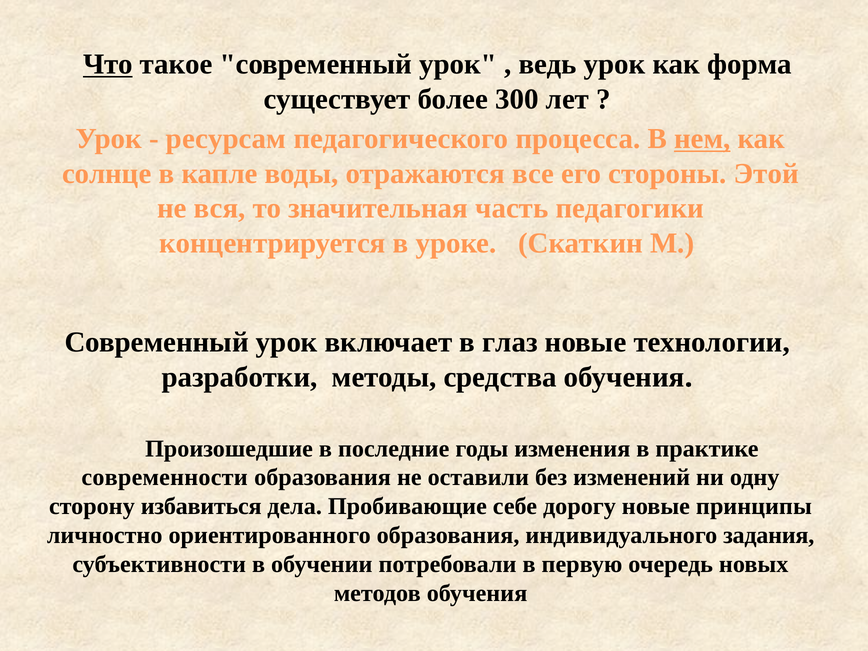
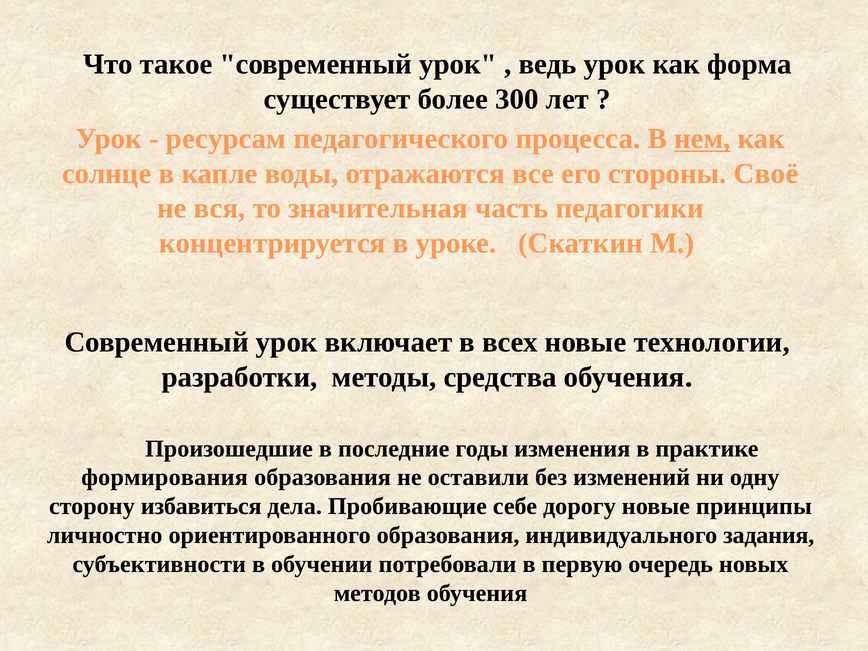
Что underline: present -> none
Этой: Этой -> Своё
глаз: глаз -> всех
современности: современности -> формирования
